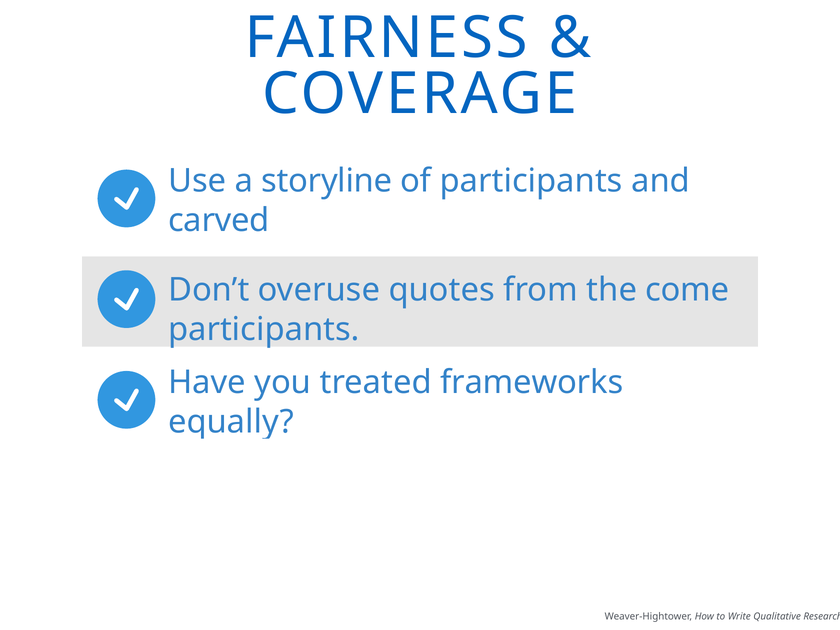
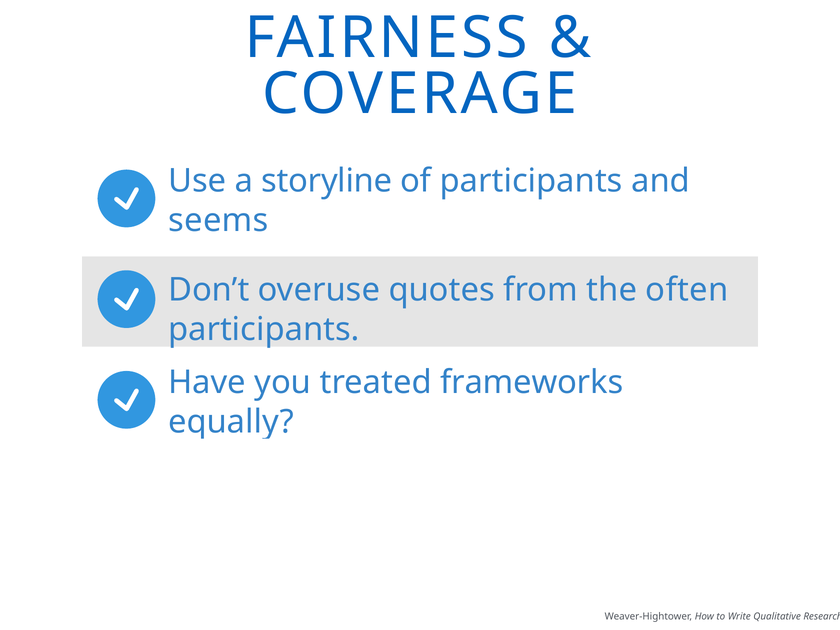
carved: carved -> seems
come: come -> often
